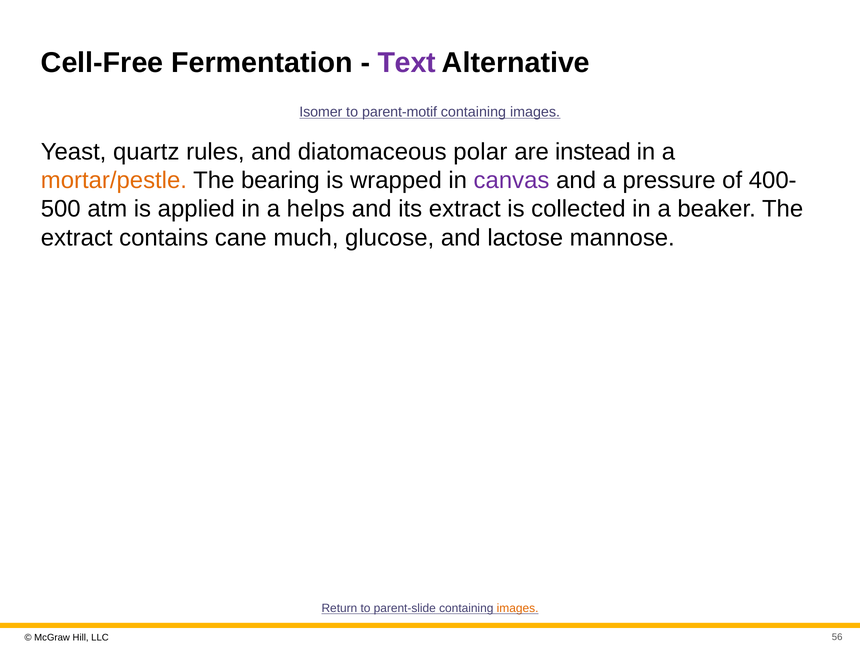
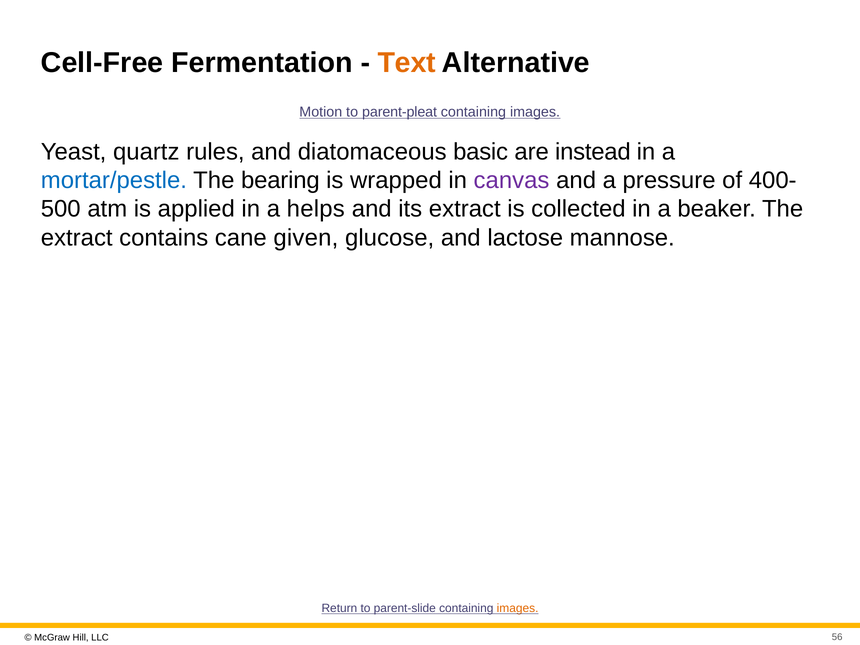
Text colour: purple -> orange
Isomer: Isomer -> Motion
parent-motif: parent-motif -> parent-pleat
polar: polar -> basic
mortar/pestle colour: orange -> blue
much: much -> given
